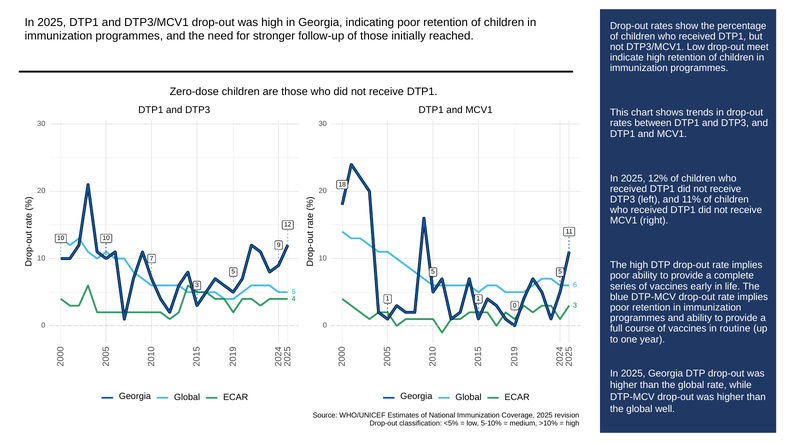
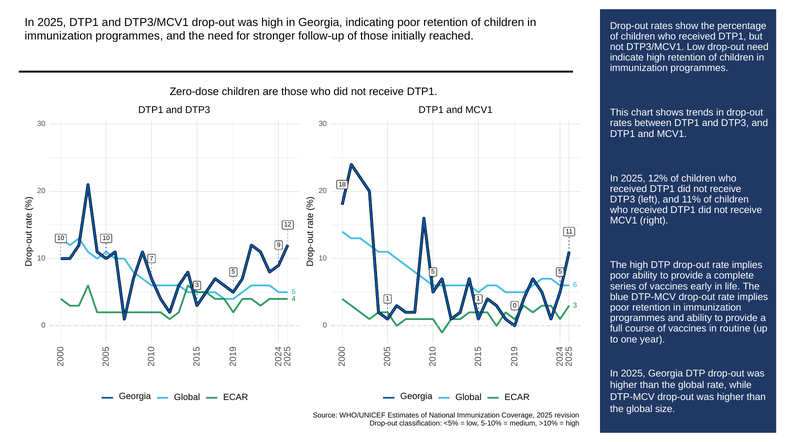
drop-out meet: meet -> need
well: well -> size
